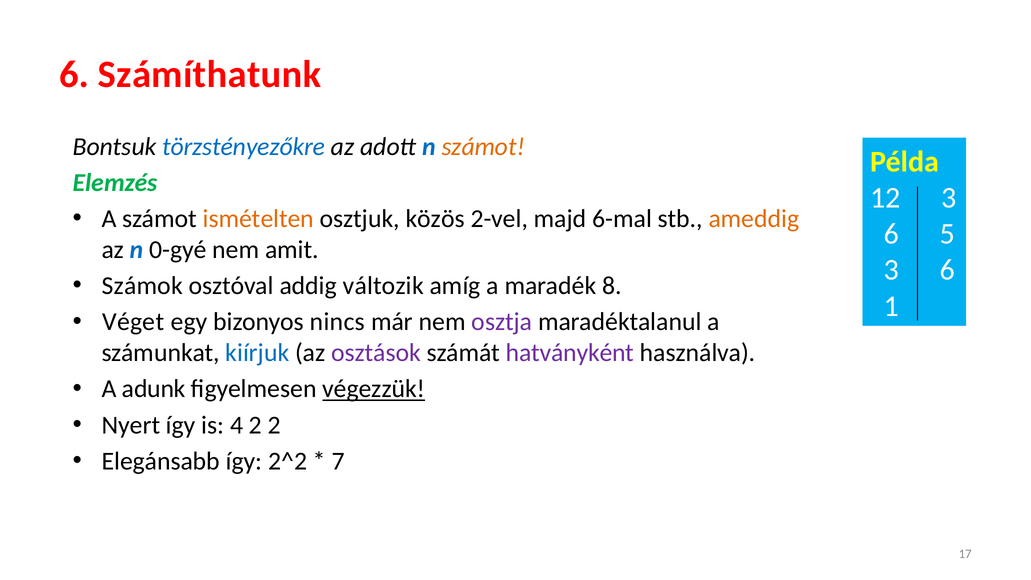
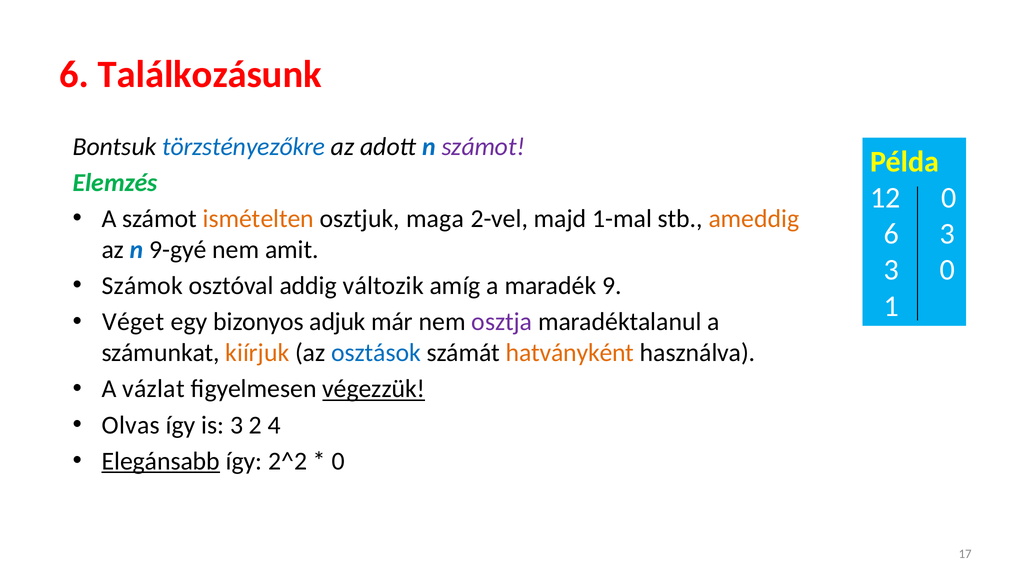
Számíthatunk: Számíthatunk -> Találkozásunk
számot at (483, 147) colour: orange -> purple
12 3: 3 -> 0
közös: közös -> maga
6-mal: 6-mal -> 1-mal
6 5: 5 -> 3
0-gyé: 0-gyé -> 9-gyé
6 at (947, 270): 6 -> 0
8: 8 -> 9
nincs: nincs -> adjuk
kiírjuk colour: blue -> orange
osztások colour: purple -> blue
hatványként colour: purple -> orange
adunk: adunk -> vázlat
Nyert: Nyert -> Olvas
is 4: 4 -> 3
2 2: 2 -> 4
Elegánsabb underline: none -> present
7 at (338, 461): 7 -> 0
